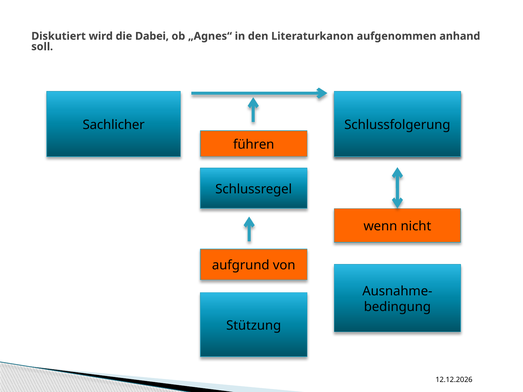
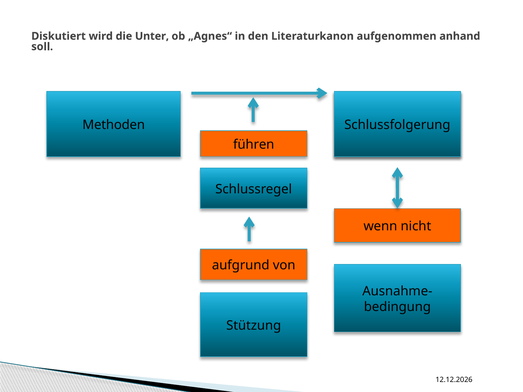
Dabei: Dabei -> Unter
Sachlicher: Sachlicher -> Methoden
